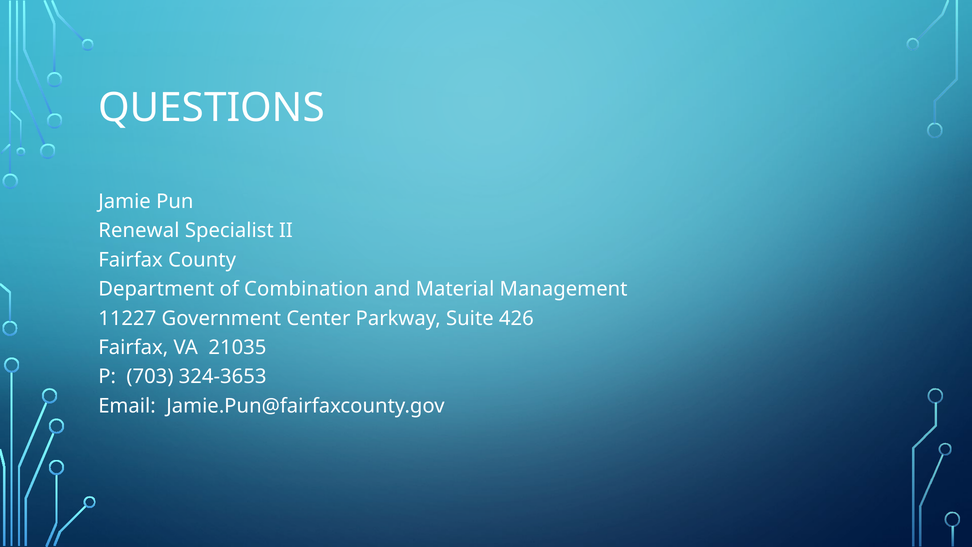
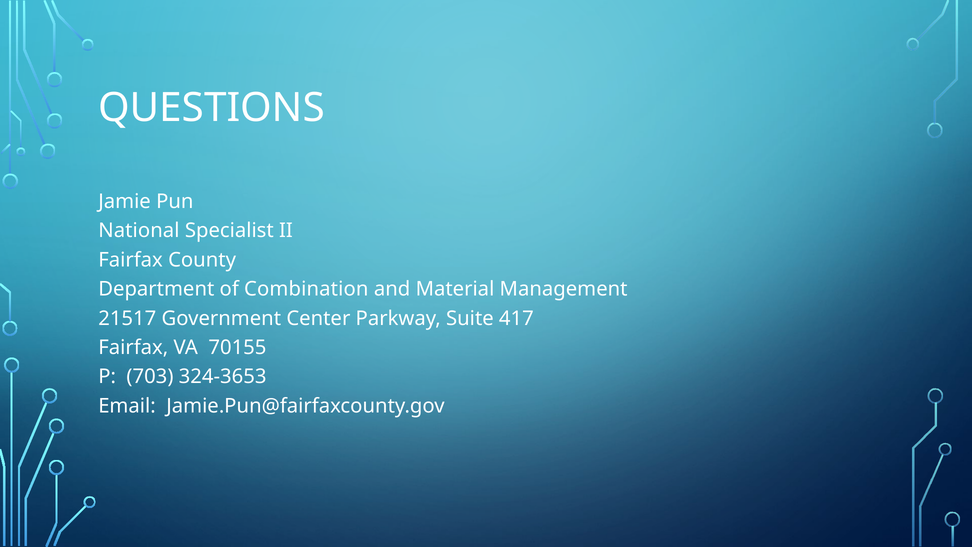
Renewal: Renewal -> National
11227: 11227 -> 21517
426: 426 -> 417
21035: 21035 -> 70155
